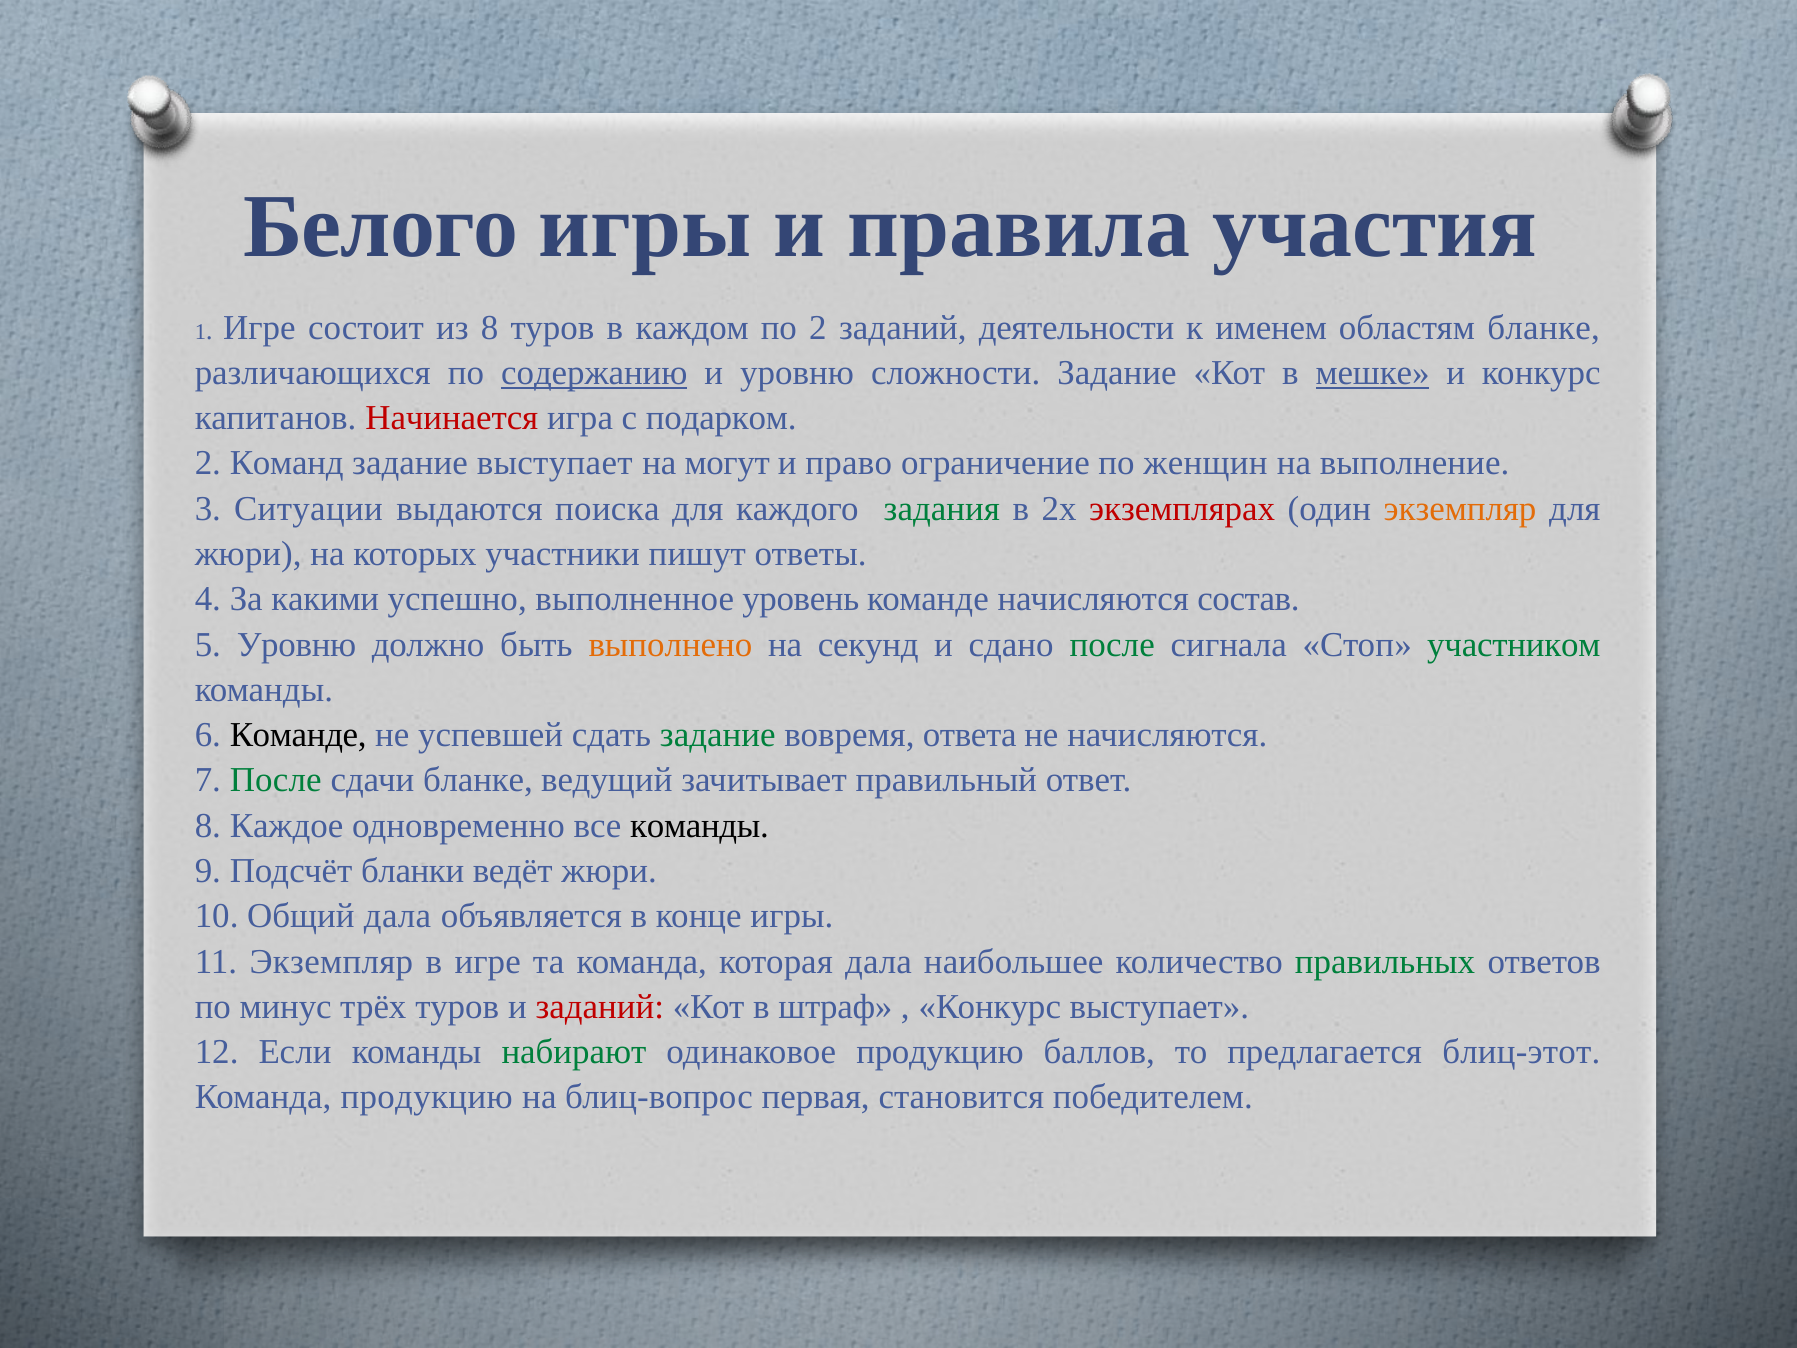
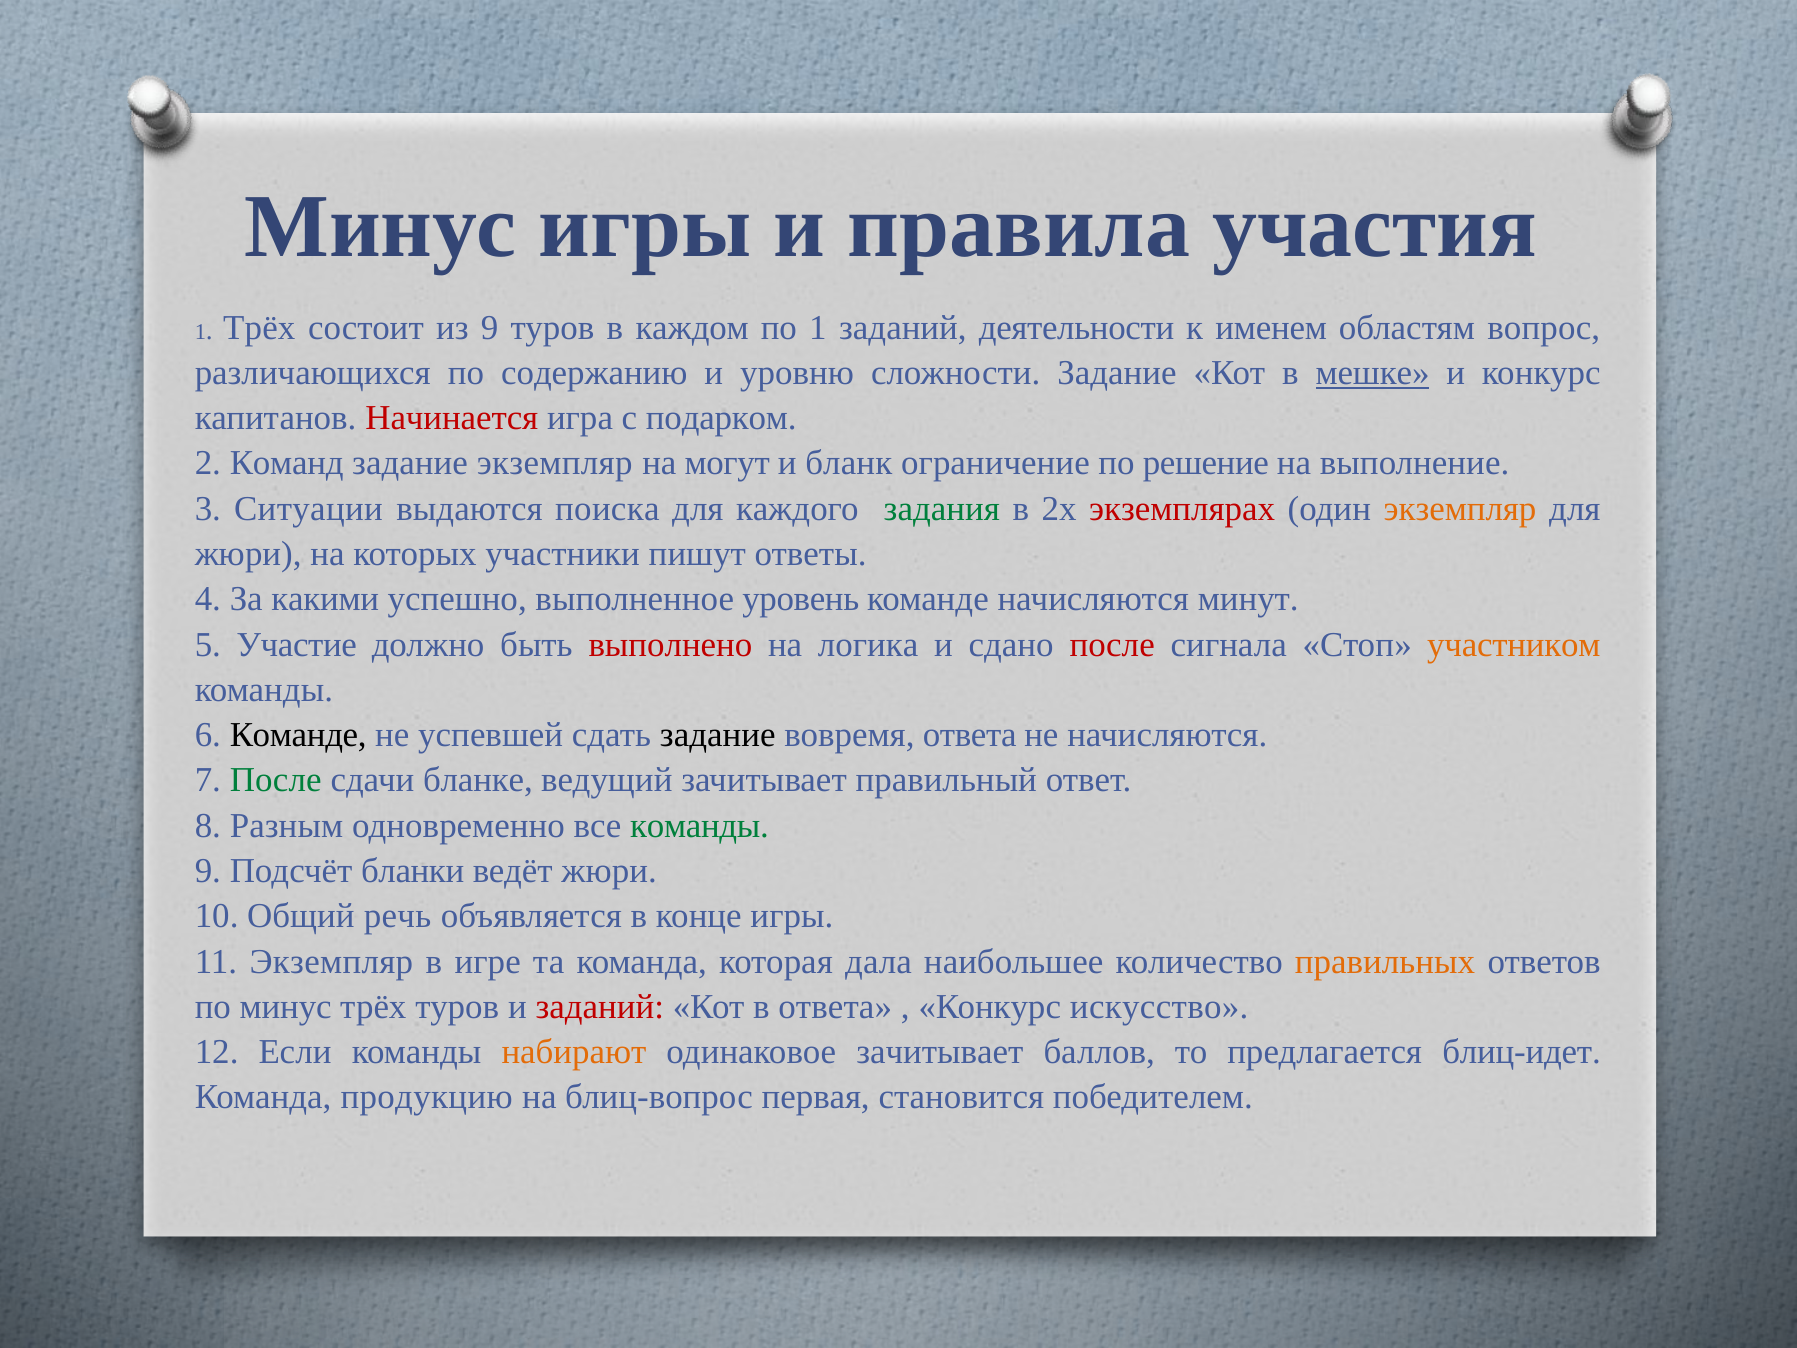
Белого at (381, 226): Белого -> Минус
1 Игре: Игре -> Трёх
из 8: 8 -> 9
по 2: 2 -> 1
областям бланке: бланке -> вопрос
содержанию underline: present -> none
задание выступает: выступает -> экземпляр
право: право -> бланк
женщин: женщин -> решение
состав: состав -> минут
5 Уровню: Уровню -> Участие
выполнено colour: orange -> red
секунд: секунд -> логика
после at (1112, 644) colour: green -> red
участником colour: green -> orange
задание at (718, 735) colour: green -> black
Каждое: Каждое -> Разным
команды at (700, 826) colour: black -> green
Общий дала: дала -> речь
правильных colour: green -> orange
в штраф: штраф -> ответа
Конкурс выступает: выступает -> искусство
набирают colour: green -> orange
одинаковое продукцию: продукцию -> зачитывает
блиц-этот: блиц-этот -> блиц-идет
